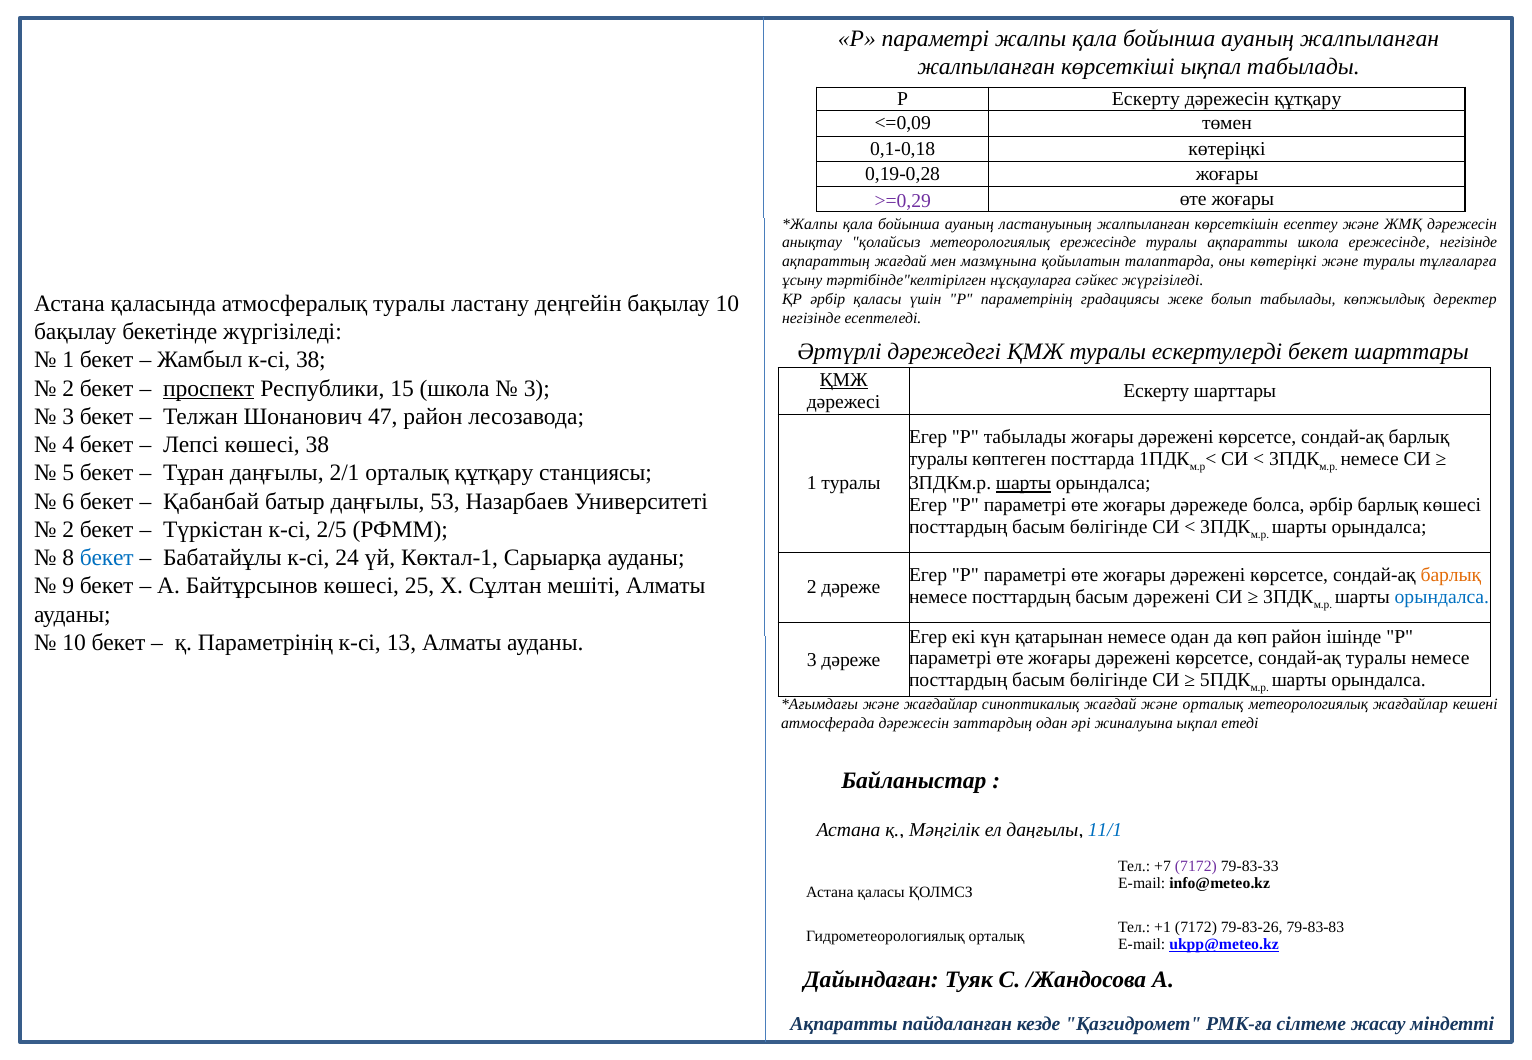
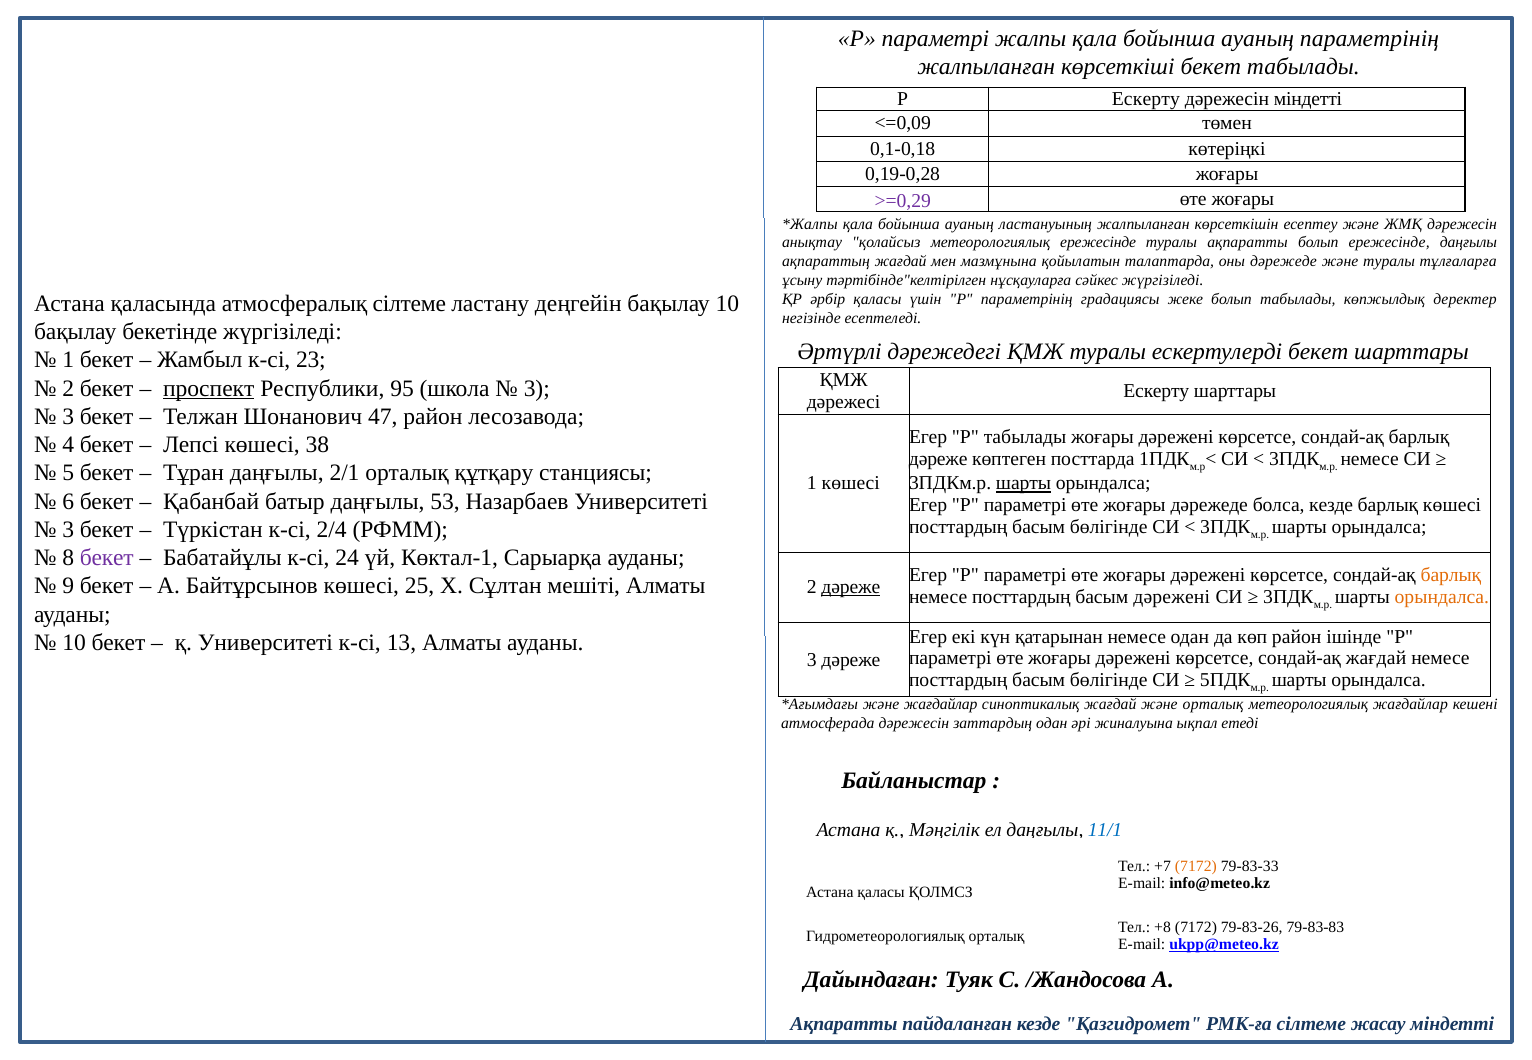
ауаның жалпыланған: жалпыланған -> параметрінің
көрсеткіші ықпал: ықпал -> бекет
дәрежесін құтқару: құтқару -> міндетті
ақпаратты школа: школа -> болып
ережесінде негізінде: негізінде -> даңғылы
оны көтеріңкі: көтеріңкі -> дәрежеде
атмосфералық туралы: туралы -> сілтеме
к-сі 38: 38 -> 23
ҚМЖ at (844, 381) underline: present -> none
15: 15 -> 95
туралы at (938, 459): туралы -> дәреже
1 туралы: туралы -> көшесі
болса әрбір: әрбір -> кезде
2 at (68, 530): 2 -> 3
2/5: 2/5 -> 2/4
бекет at (107, 558) colour: blue -> purple
дәреже at (851, 588) underline: none -> present
орындалса at (1442, 597) colour: blue -> orange
қ Параметрінің: Параметрінің -> Университеті
сондай-ақ туралы: туралы -> жағдай
7172 at (1196, 867) colour: purple -> orange
+1: +1 -> +8
